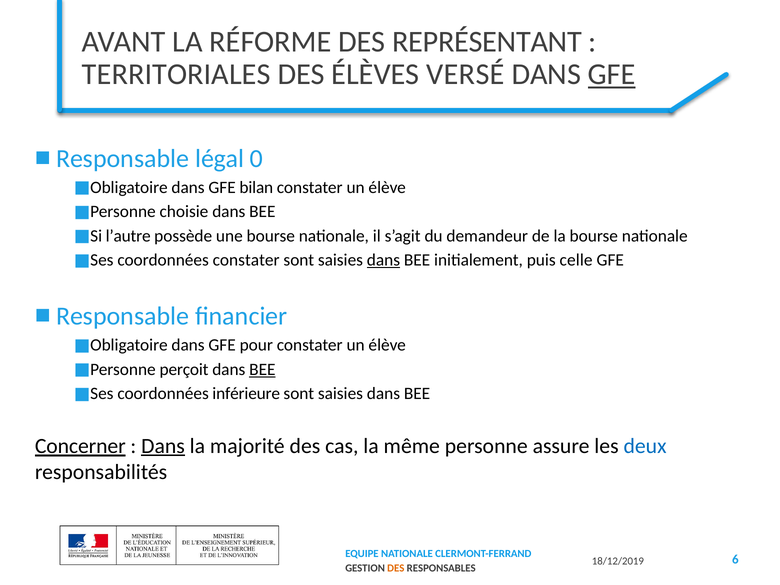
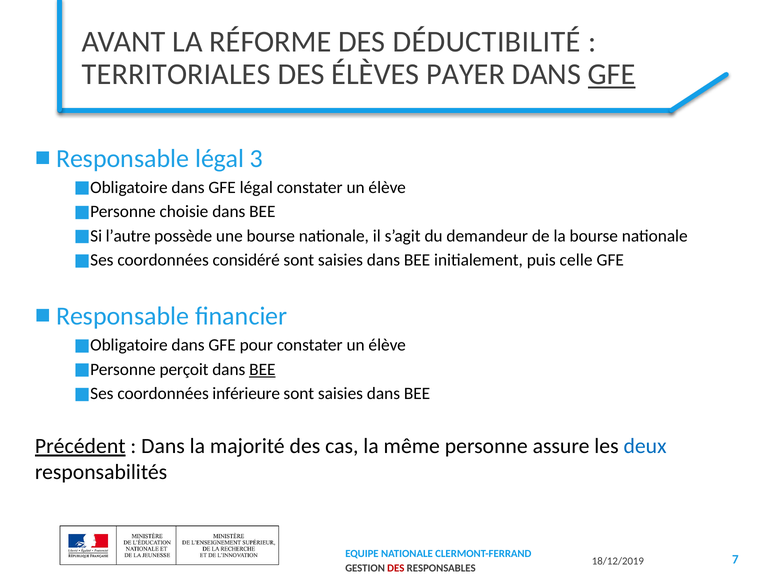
REPRÉSENTANT: REPRÉSENTANT -> DÉDUCTIBILITÉ
VERSÉ: VERSÉ -> PAYER
0: 0 -> 3
GFE bilan: bilan -> légal
coordonnées constater: constater -> considéré
dans at (383, 260) underline: present -> none
Concerner: Concerner -> Précédent
Dans at (163, 446) underline: present -> none
6: 6 -> 7
DES at (396, 568) colour: orange -> red
